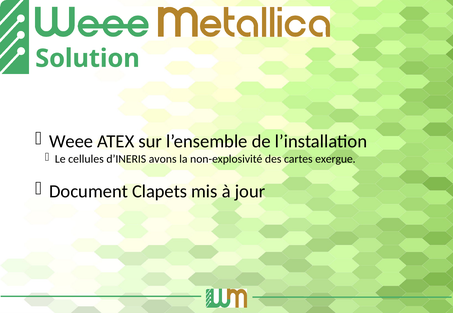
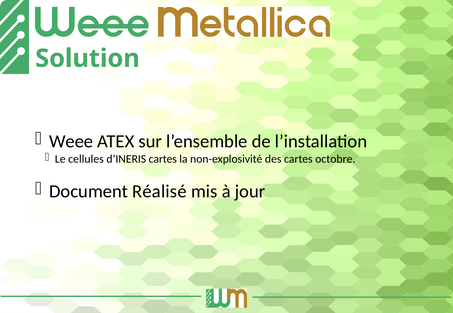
d’INERIS avons: avons -> cartes
exergue: exergue -> octobre
Clapets: Clapets -> Réalisé
